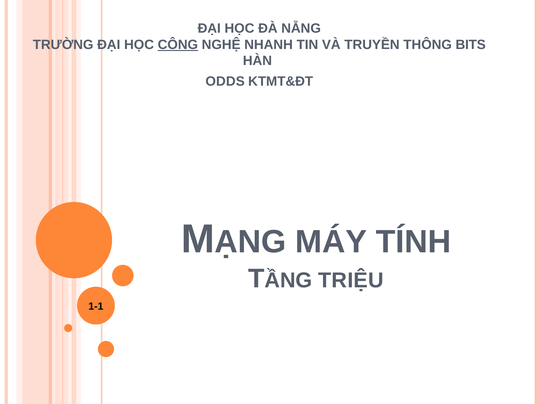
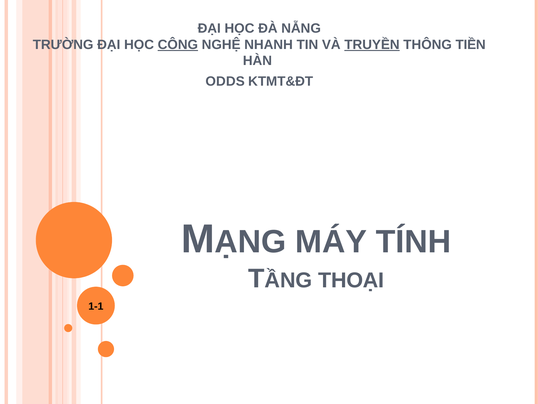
TRUYỀN underline: none -> present
BITS: BITS -> TIỀN
TRIỆU: TRIỆU -> THOẠI
